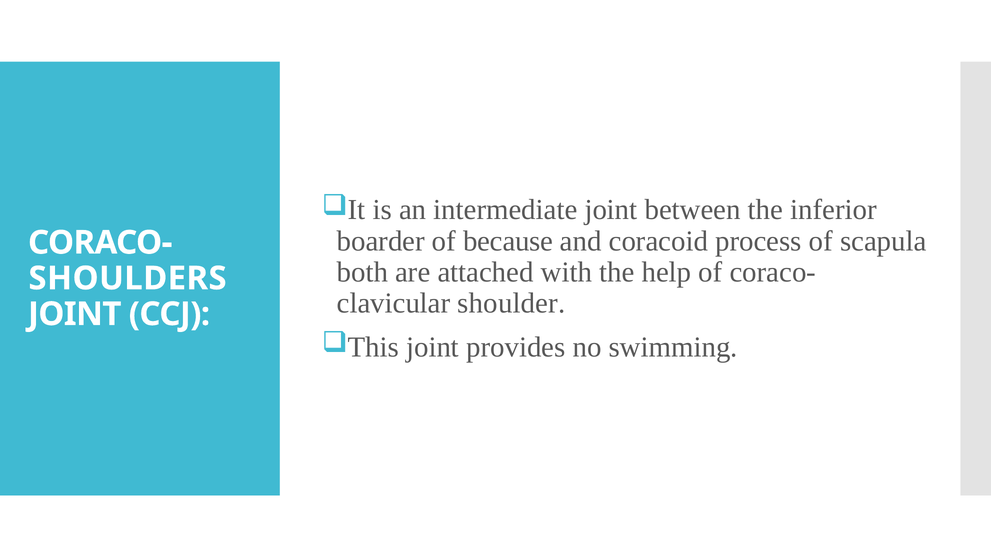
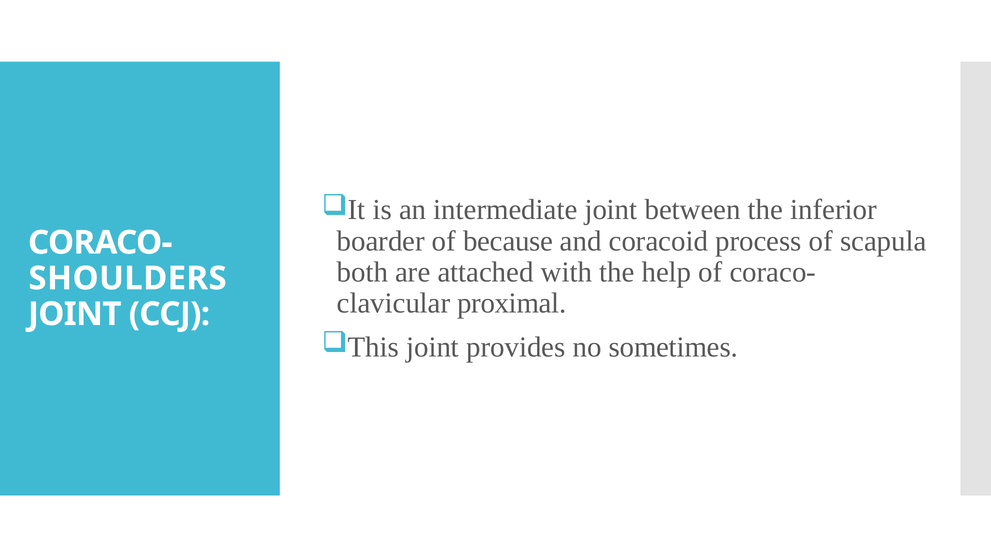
shoulder: shoulder -> proximal
swimming: swimming -> sometimes
